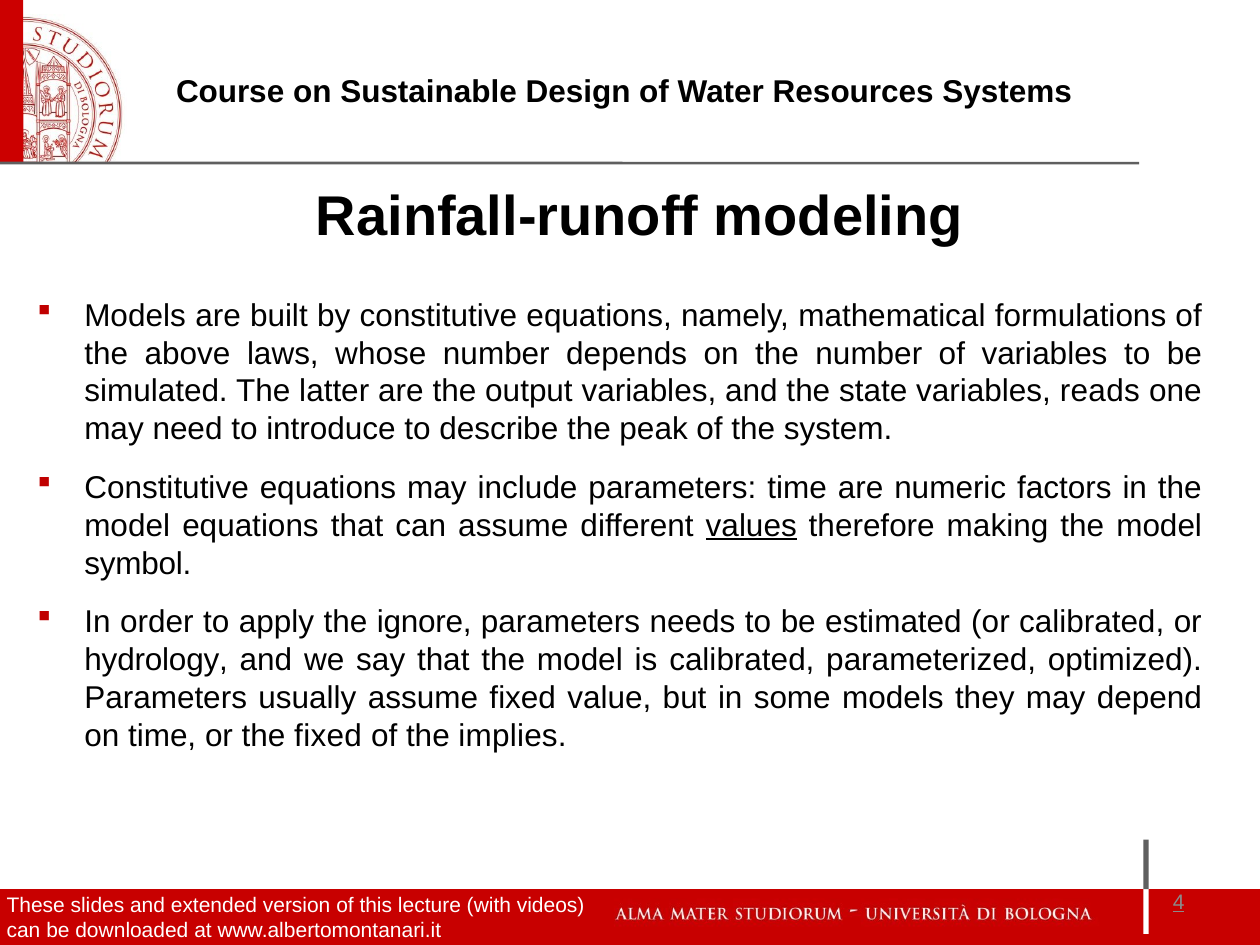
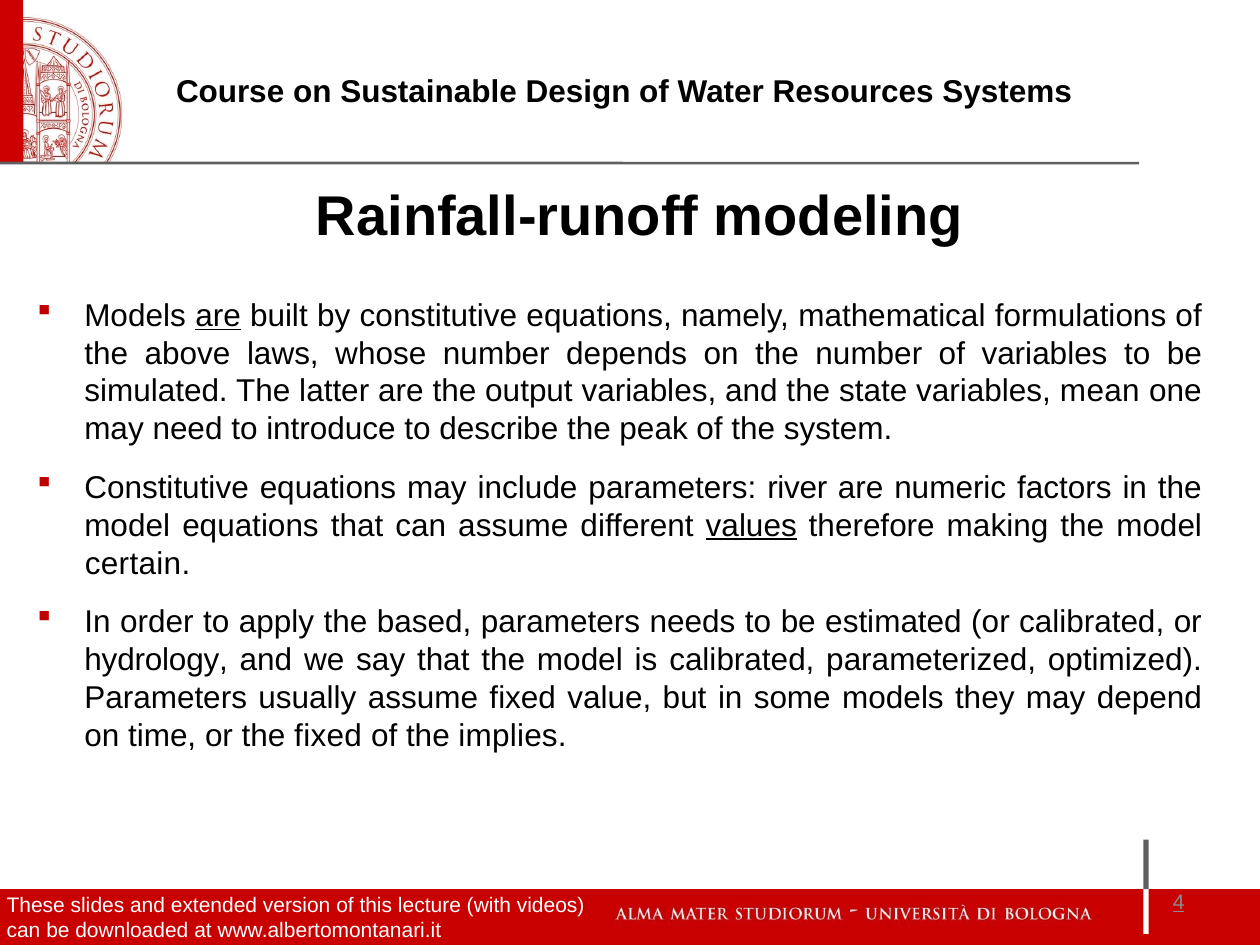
are at (218, 316) underline: none -> present
reads: reads -> mean
parameters time: time -> river
symbol: symbol -> certain
ignore: ignore -> based
